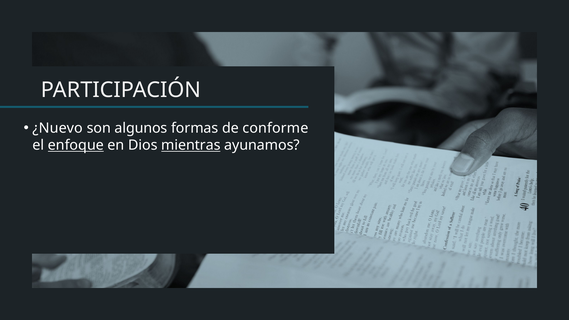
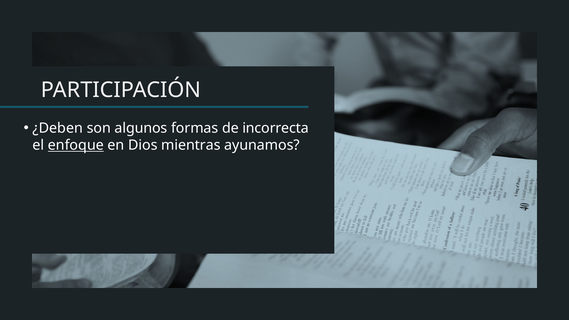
¿Nuevo: ¿Nuevo -> ¿Deben
conforme: conforme -> incorrecta
mientras underline: present -> none
